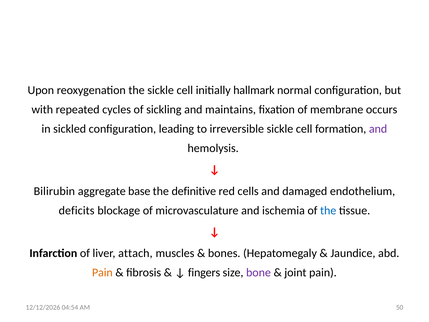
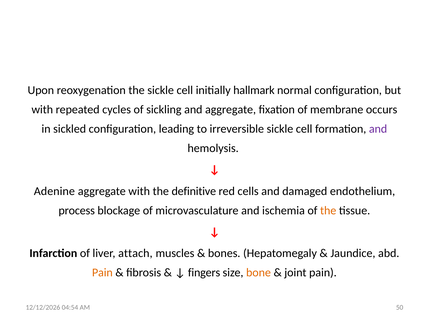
and maintains: maintains -> aggregate
Bilirubin: Bilirubin -> Adenine
aggregate base: base -> with
deficits: deficits -> process
the at (328, 210) colour: blue -> orange
bone colour: purple -> orange
